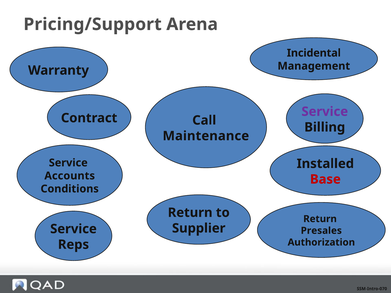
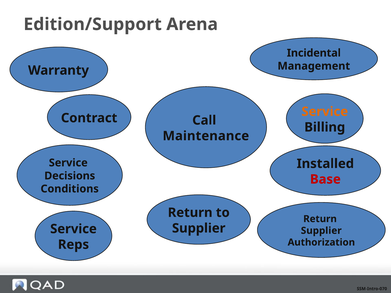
Pricing/Support: Pricing/Support -> Edition/Support
Service at (325, 112) colour: purple -> orange
Accounts: Accounts -> Decisions
Presales at (321, 231): Presales -> Supplier
